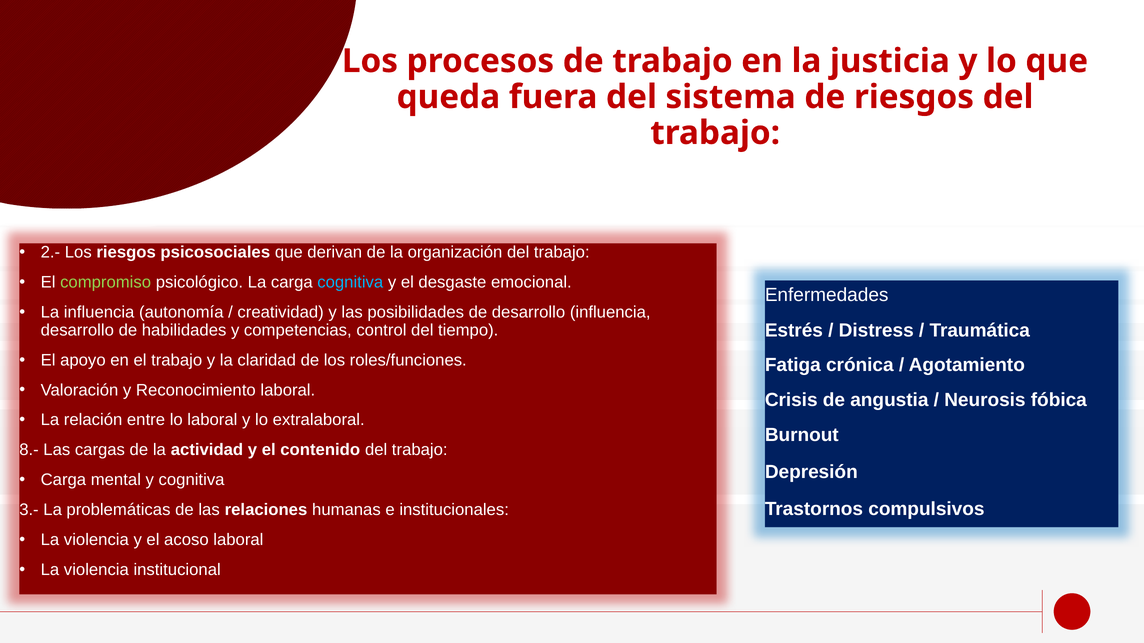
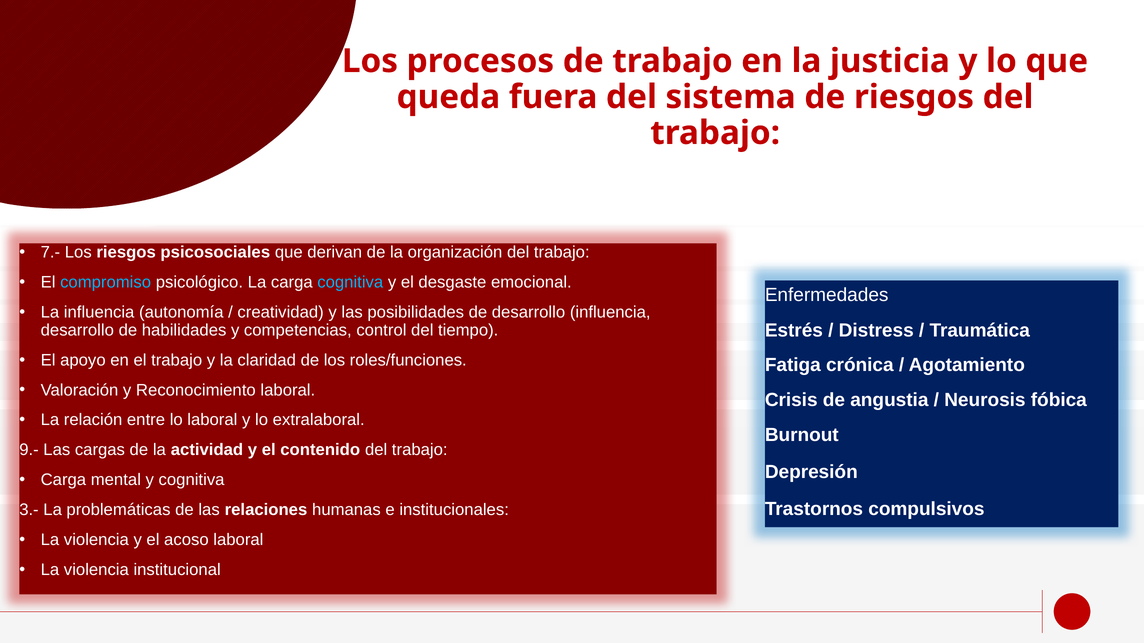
2.-: 2.- -> 7.-
compromiso colour: light green -> light blue
8.-: 8.- -> 9.-
